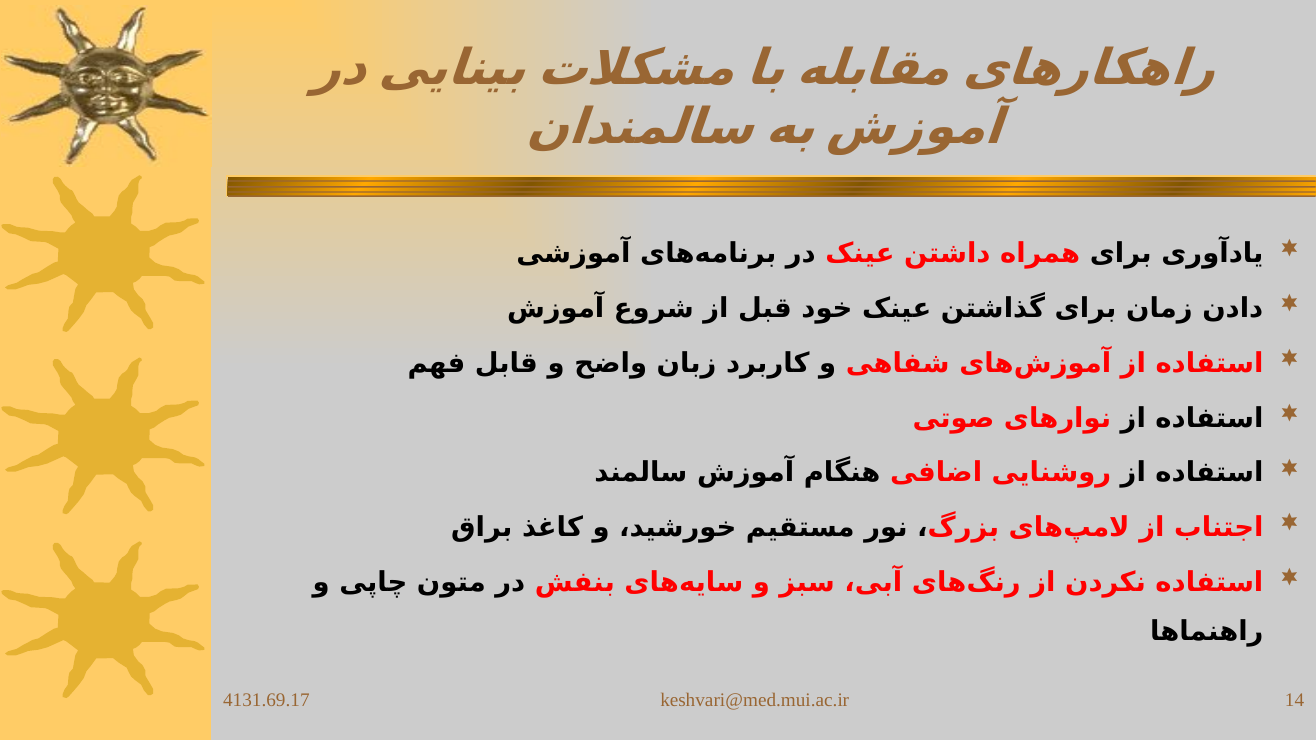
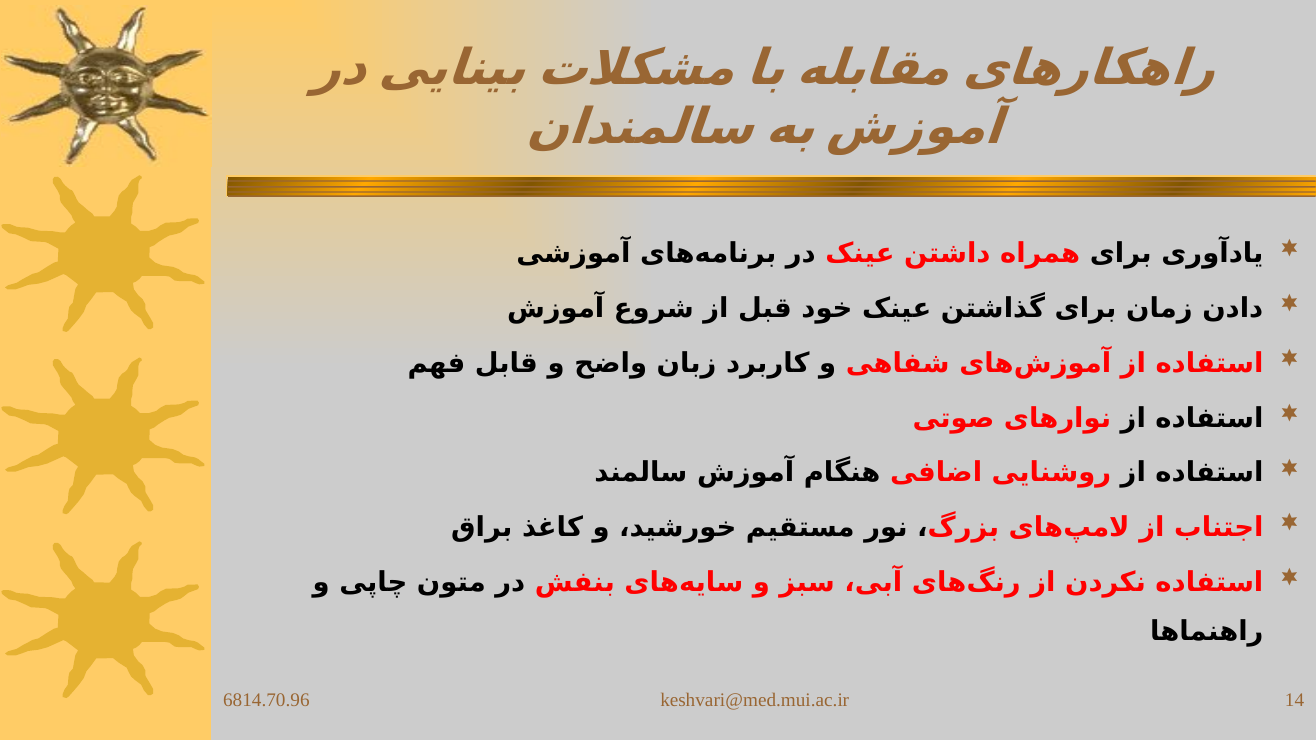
4131.69.17: 4131.69.17 -> 6814.70.96
